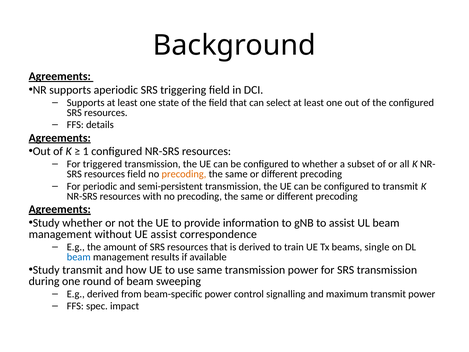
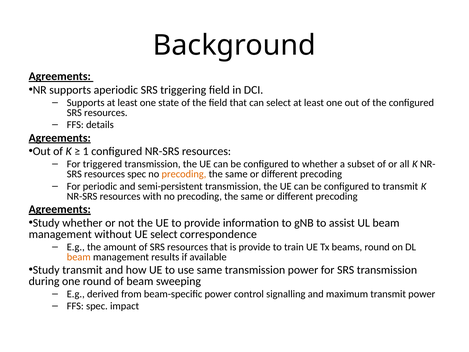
resources field: field -> spec
UE assist: assist -> select
is derived: derived -> provide
beams single: single -> round
beam at (79, 257) colour: blue -> orange
